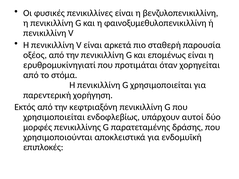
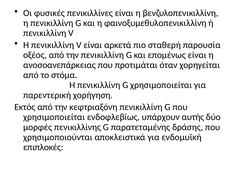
ερυθρομυκίνηγιατί: ερυθρομυκίνηγιατί -> ανοσοανεπάρκειας
αυτοί: αυτοί -> αυτής
